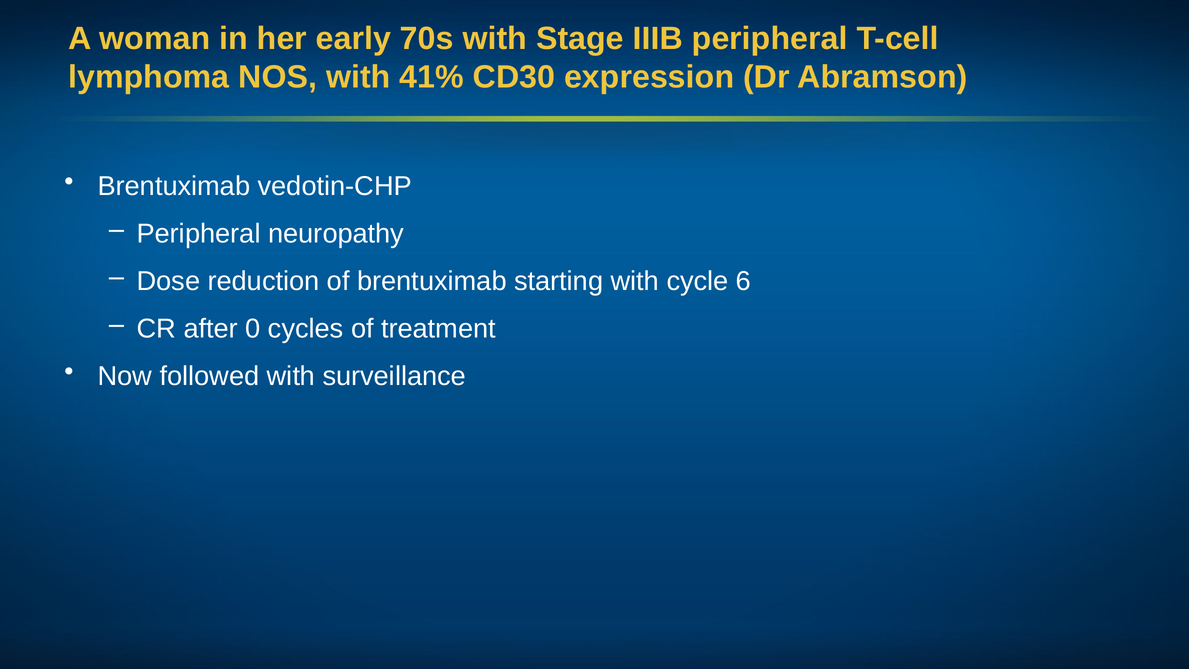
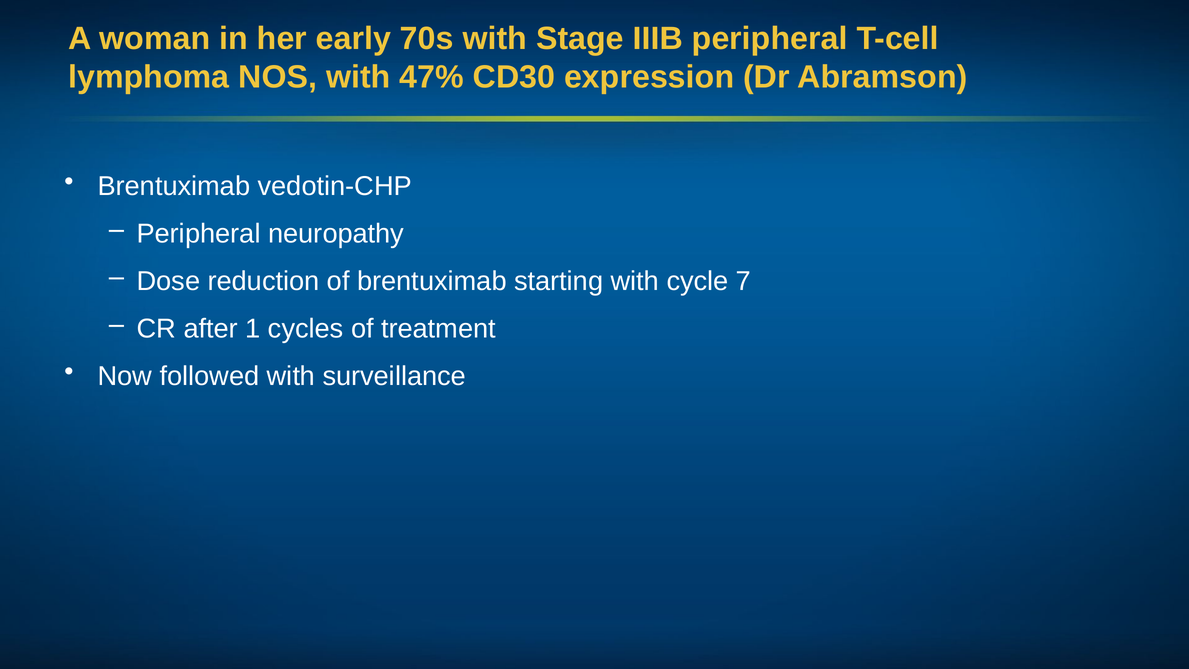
41%: 41% -> 47%
6: 6 -> 7
0: 0 -> 1
